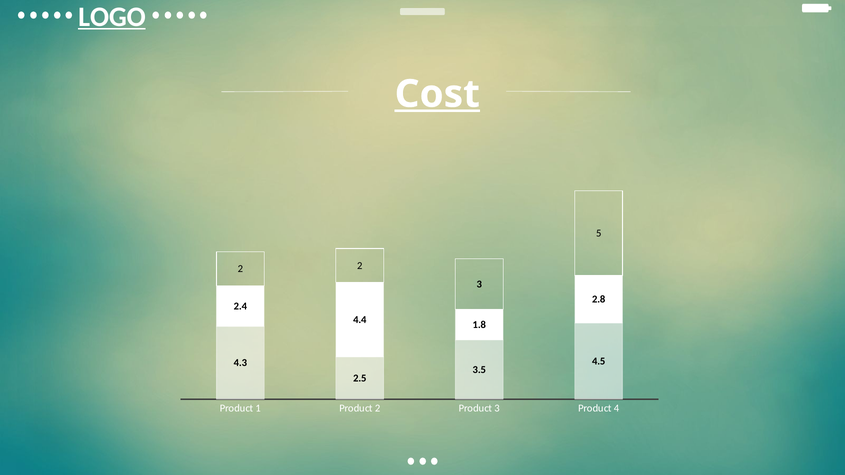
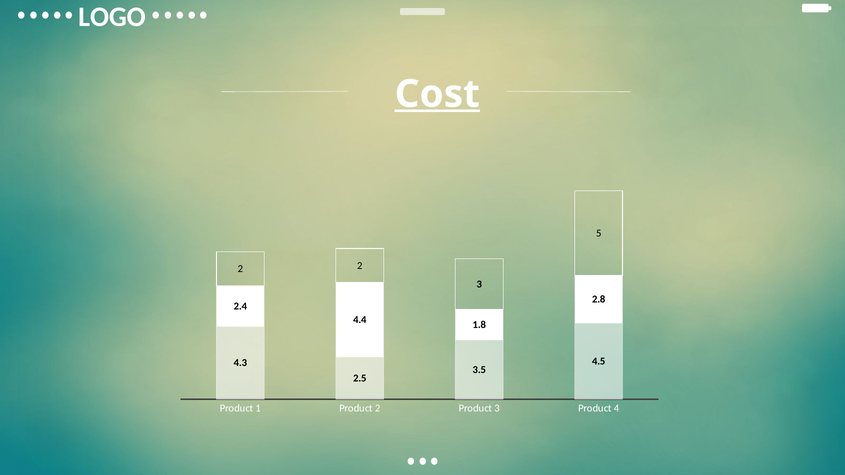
LOGO underline: present -> none
